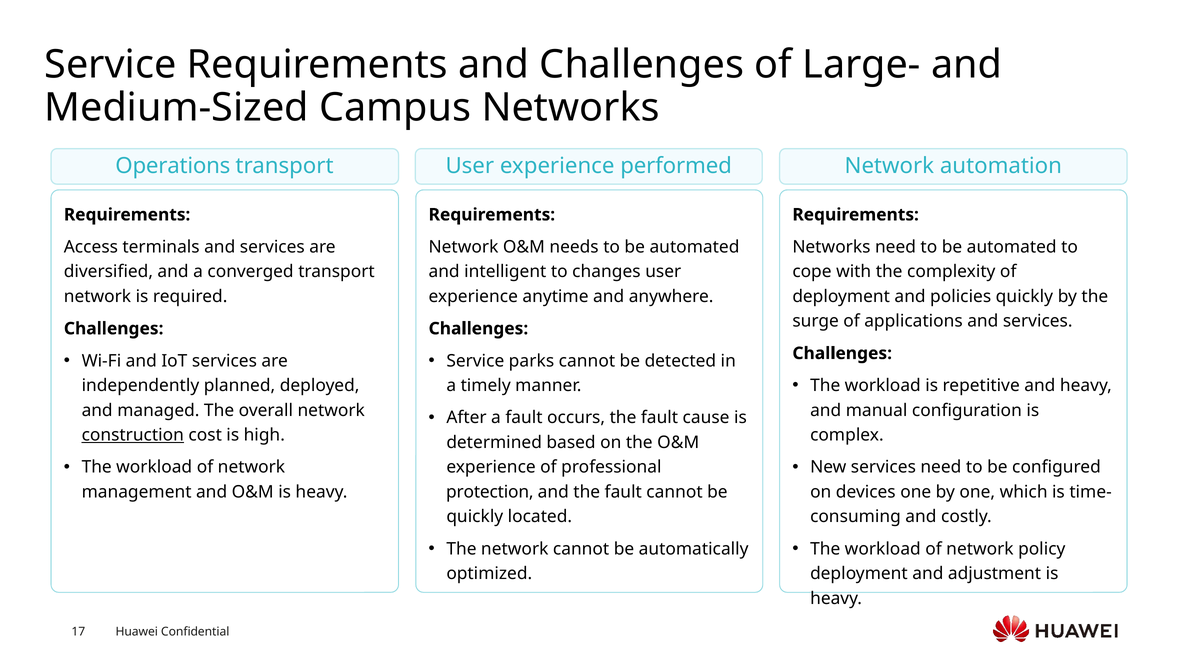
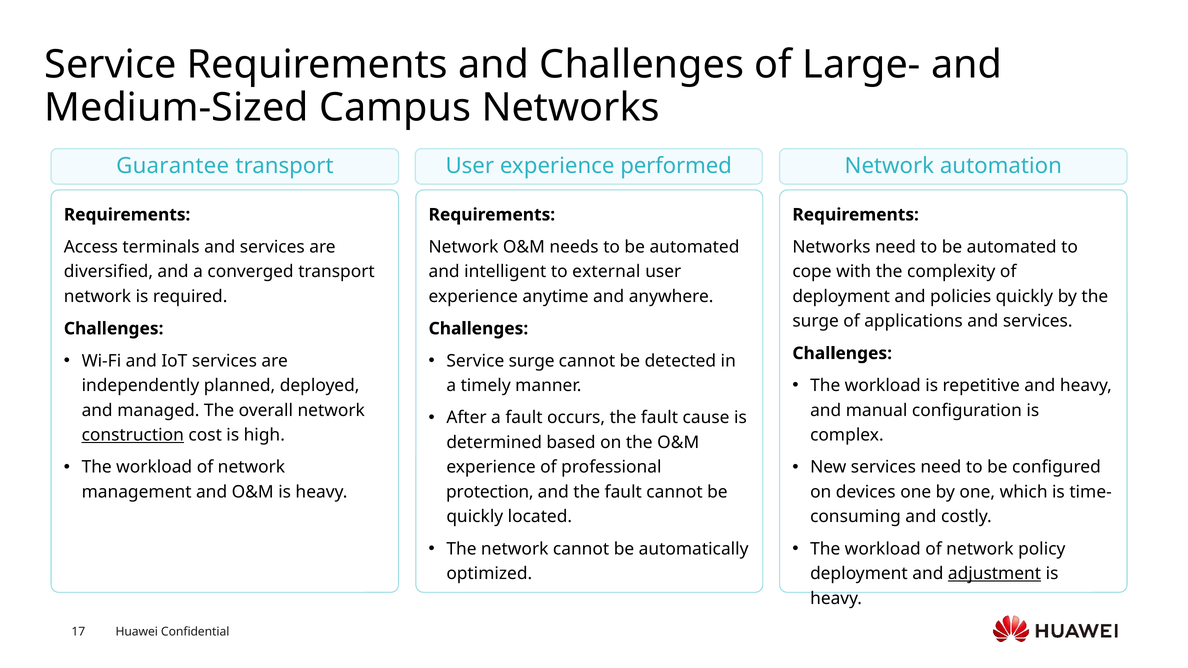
Operations: Operations -> Guarantee
changes: changes -> external
Service parks: parks -> surge
adjustment underline: none -> present
